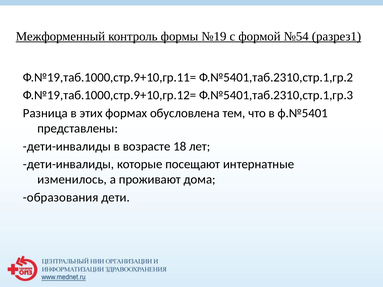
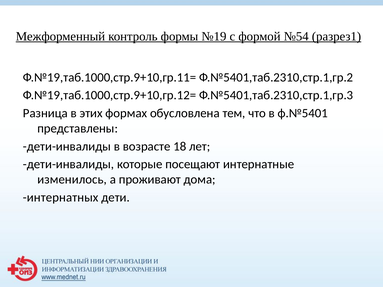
образования: образования -> интернатных
